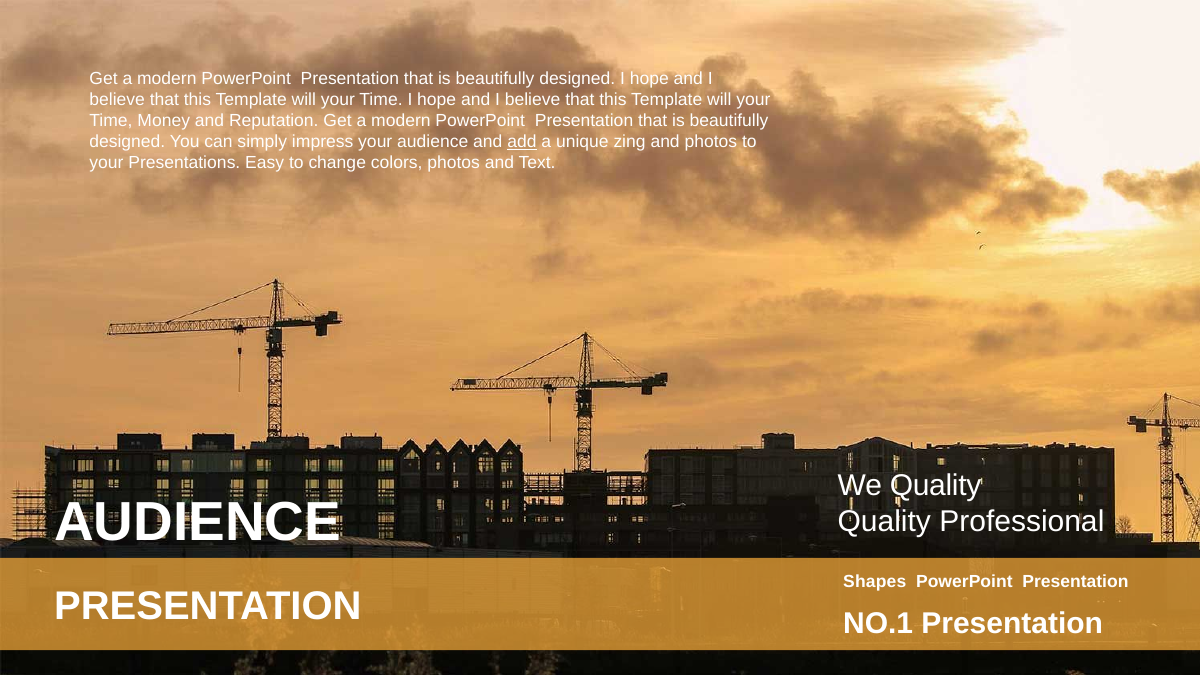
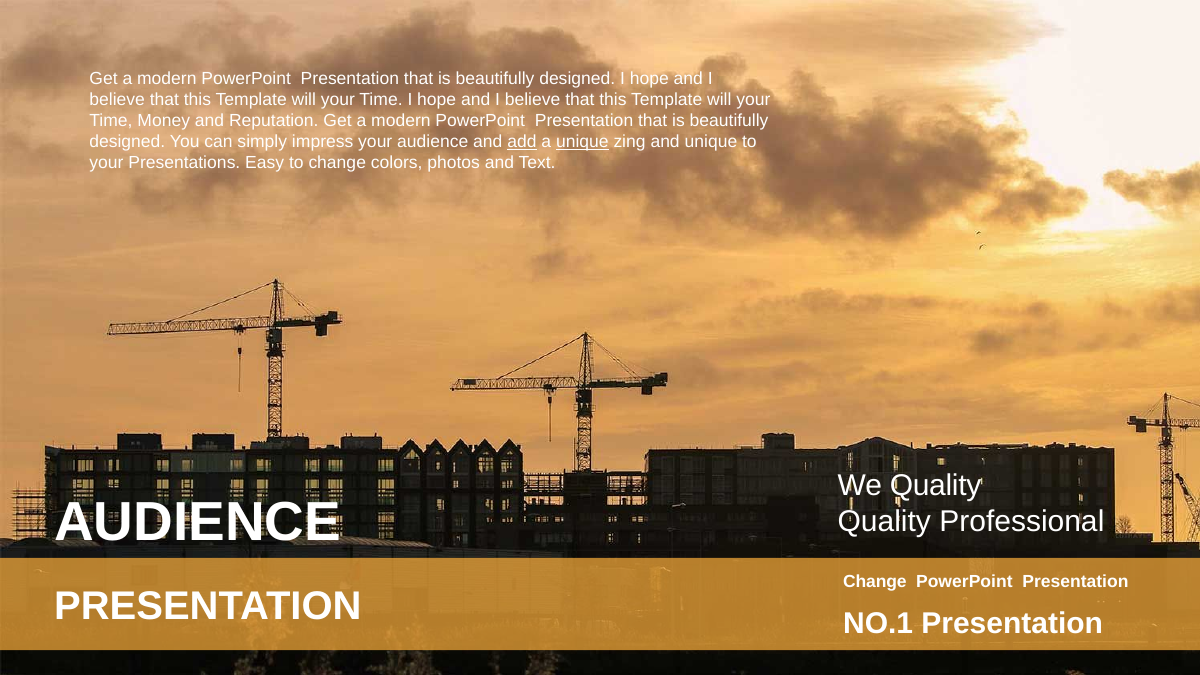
unique at (582, 142) underline: none -> present
and photos: photos -> unique
Shapes at (875, 582): Shapes -> Change
